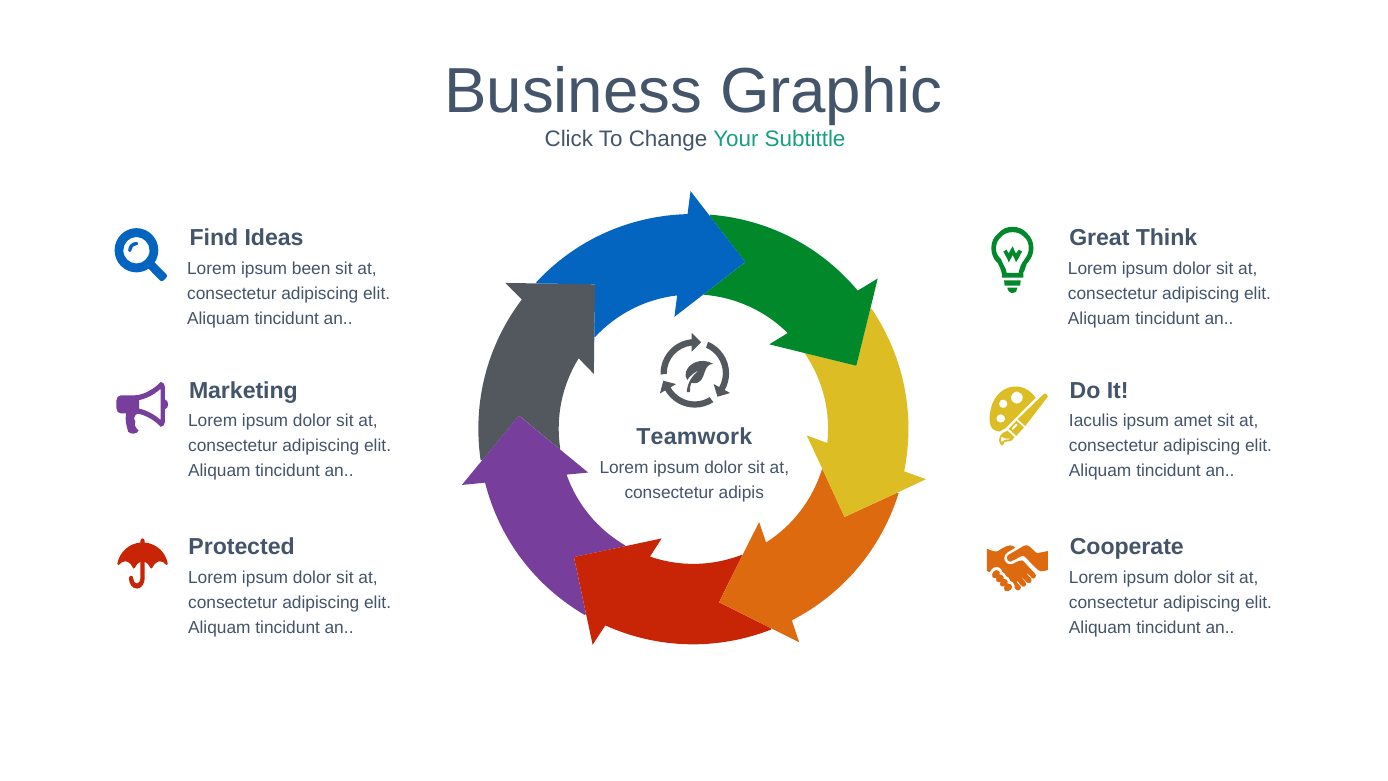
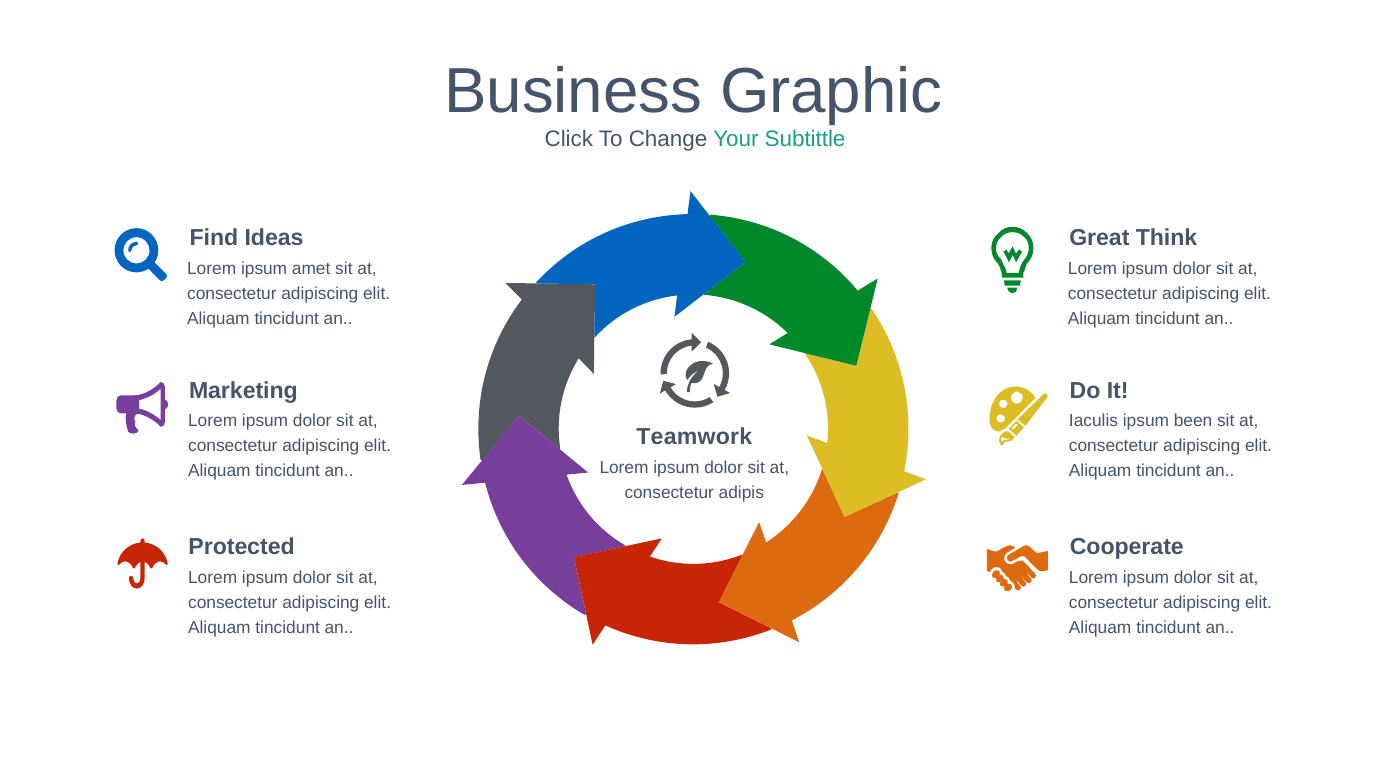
been: been -> amet
amet: amet -> been
